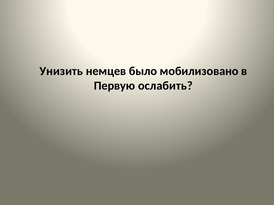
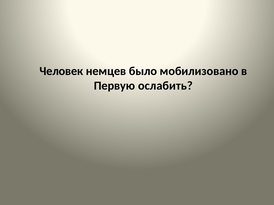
Унизить: Унизить -> Человек
